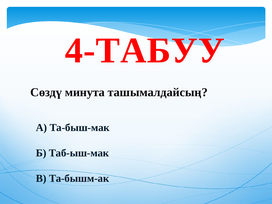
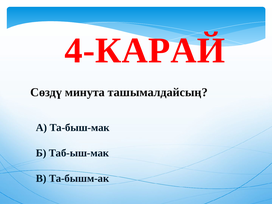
4-ТАБУУ: 4-ТАБУУ -> 4-КАРАЙ
